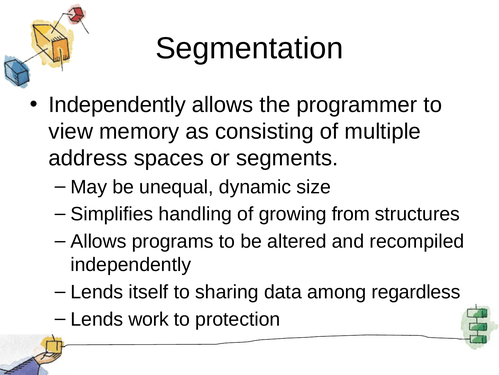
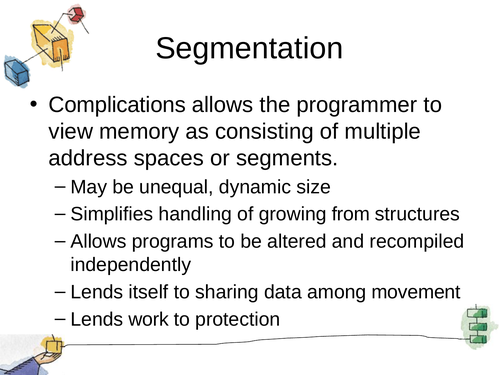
Independently at (117, 105): Independently -> Complications
regardless: regardless -> movement
